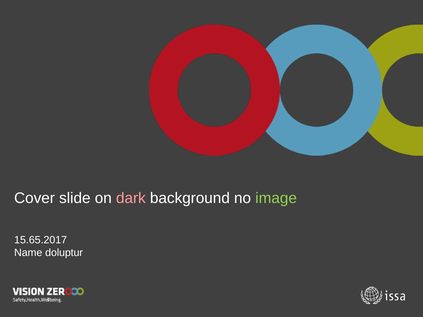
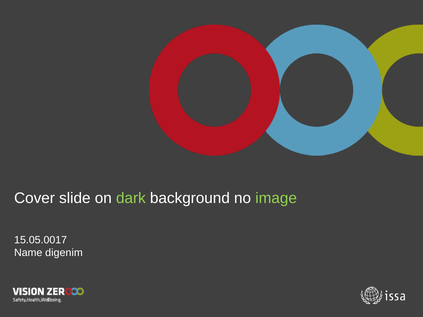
dark colour: pink -> light green
15.65.2017: 15.65.2017 -> 15.05.0017
doluptur: doluptur -> digenim
